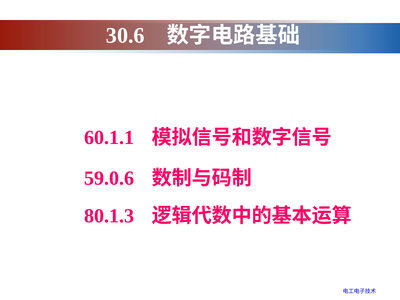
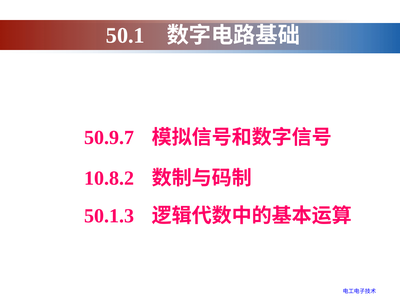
30.6: 30.6 -> 50.1
60.1.1: 60.1.1 -> 50.9.7
59.0.6: 59.0.6 -> 10.8.2
80.1.3: 80.1.3 -> 50.1.3
